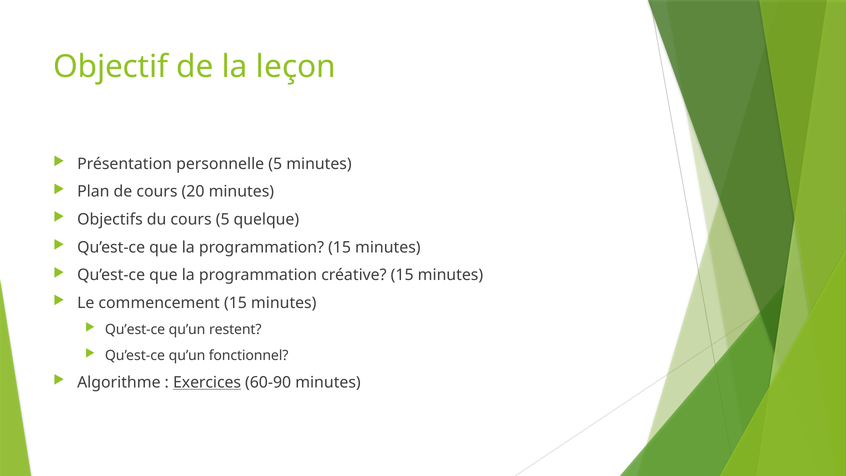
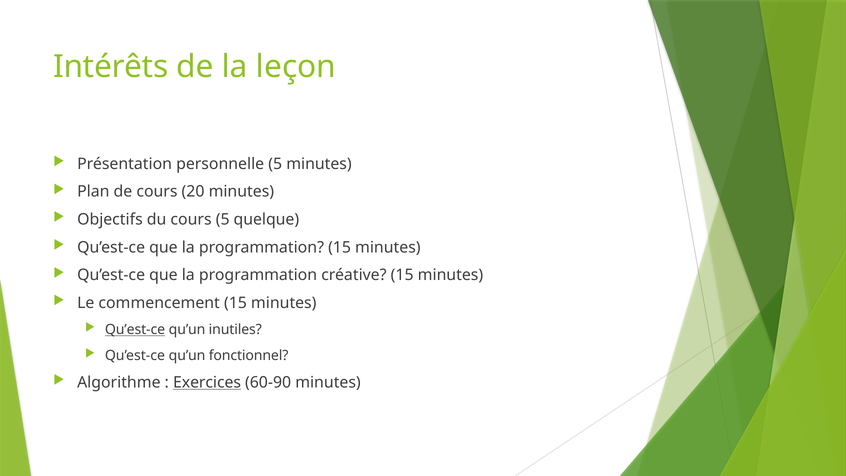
Objectif: Objectif -> Intérêts
Qu’est-ce at (135, 330) underline: none -> present
restent: restent -> inutiles
